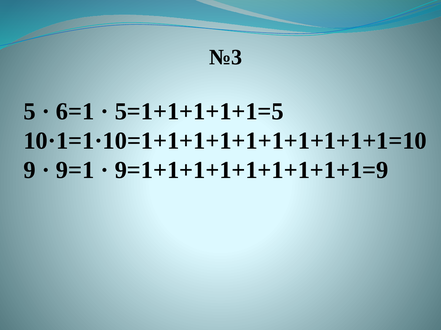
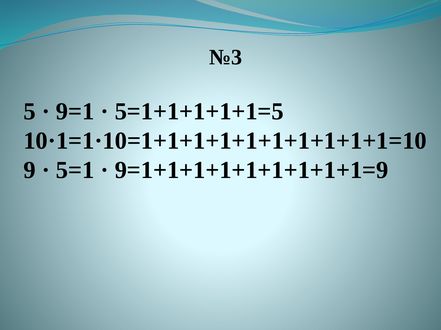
6=1: 6=1 -> 9=1
9=1: 9=1 -> 5=1
